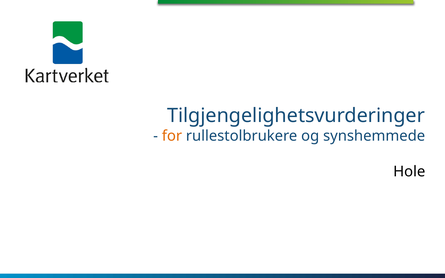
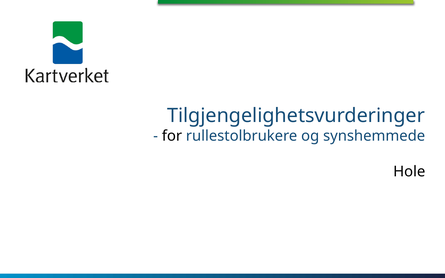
for colour: orange -> black
